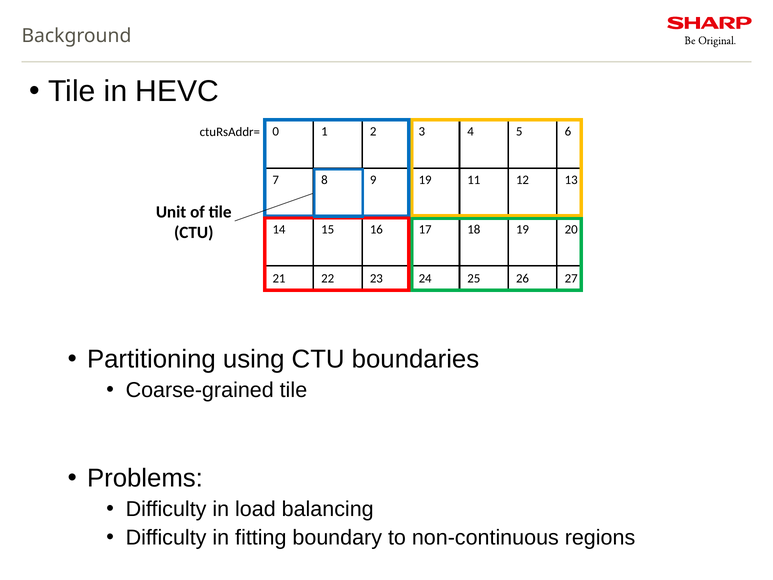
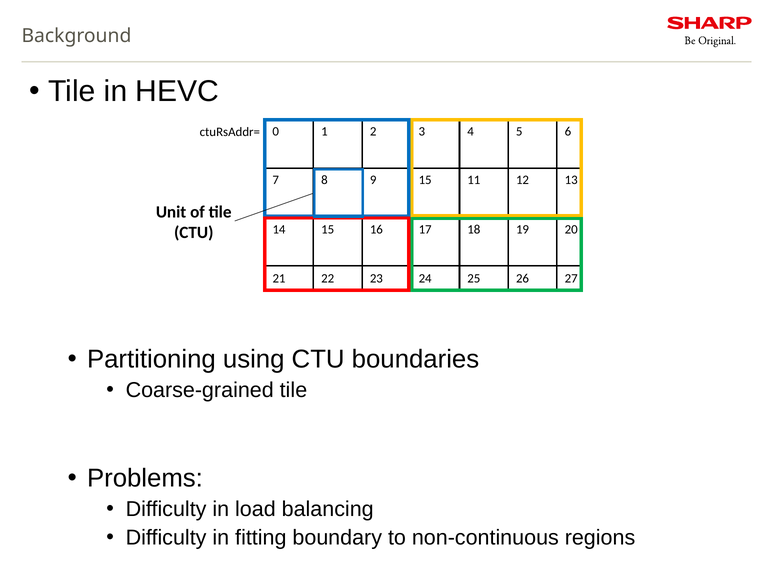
9 19: 19 -> 15
